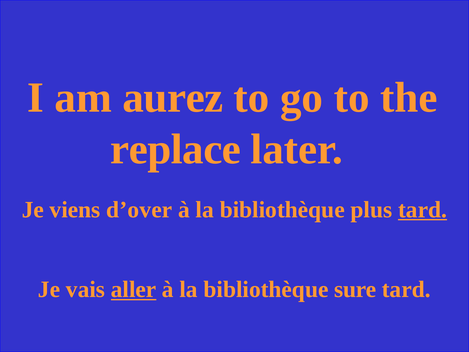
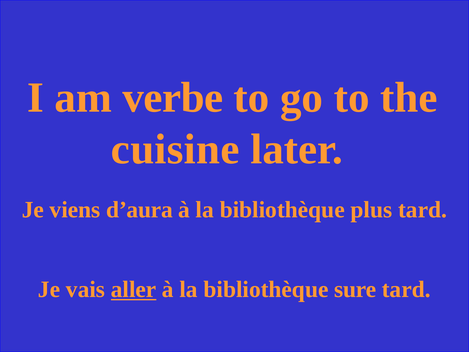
aurez: aurez -> verbe
replace: replace -> cuisine
d’over: d’over -> d’aura
tard at (423, 210) underline: present -> none
